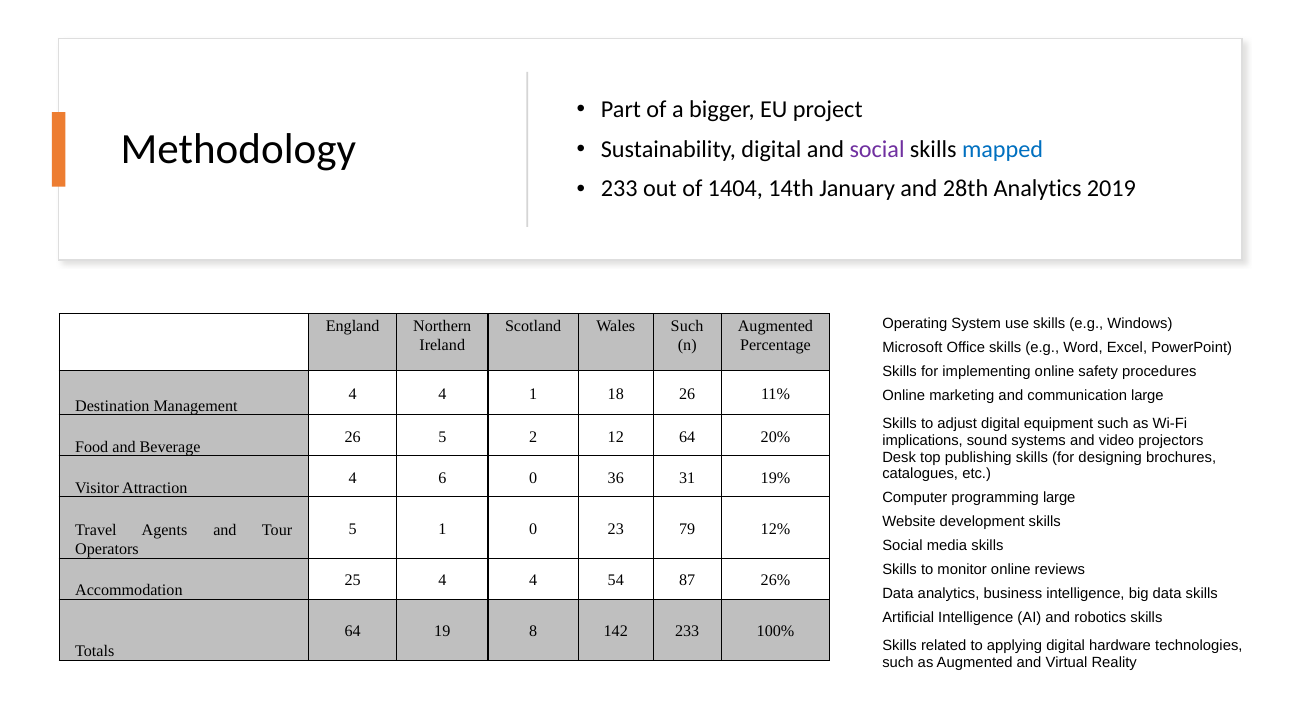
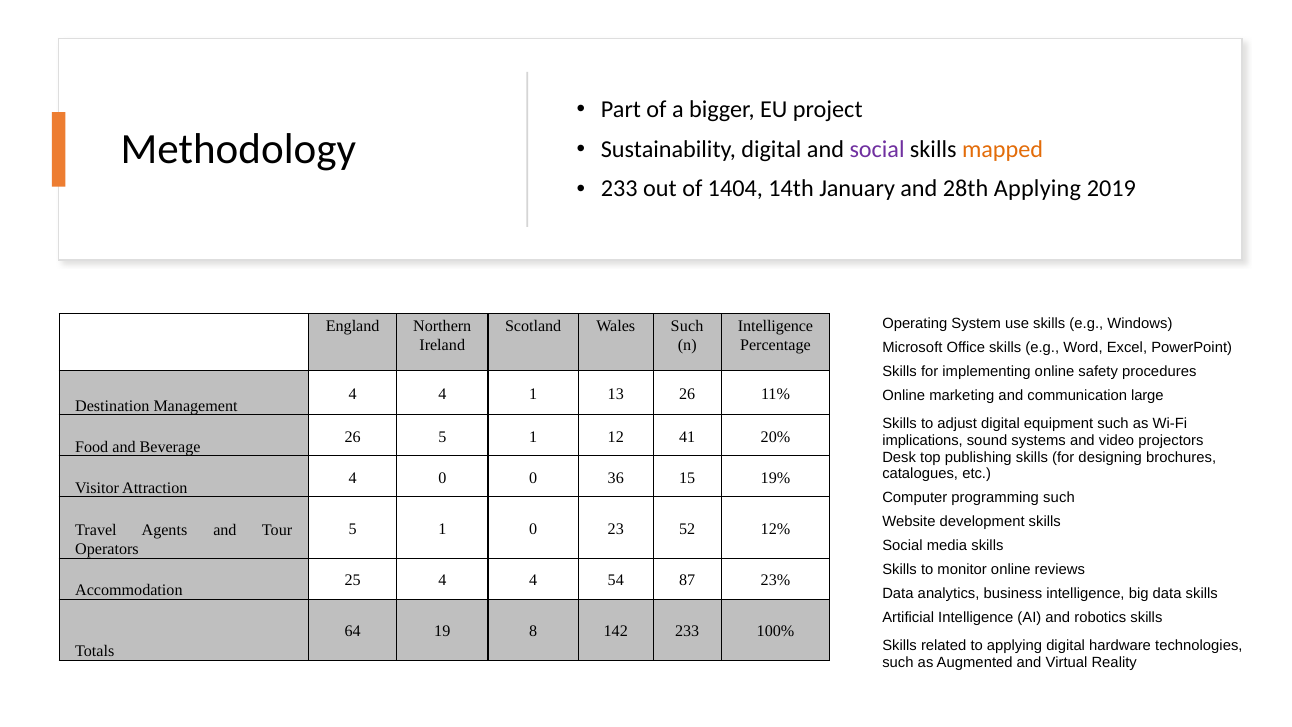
mapped colour: blue -> orange
28th Analytics: Analytics -> Applying
Augmented at (775, 326): Augmented -> Intelligence
18: 18 -> 13
26 5 2: 2 -> 1
12 64: 64 -> 41
4 6: 6 -> 0
31: 31 -> 15
programming large: large -> such
79: 79 -> 52
26%: 26% -> 23%
